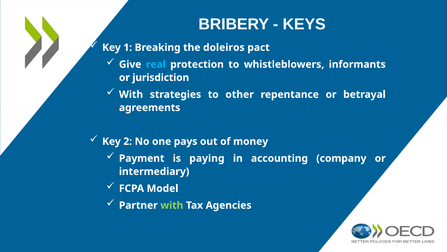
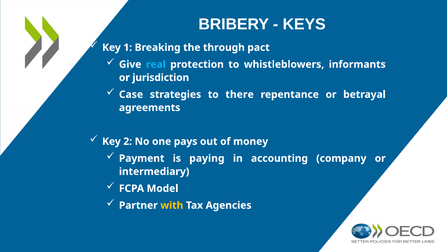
doleiros: doleiros -> through
With at (131, 94): With -> Case
other: other -> there
with at (172, 205) colour: light green -> yellow
